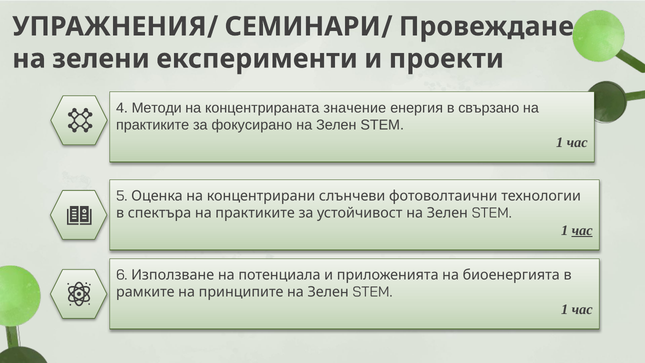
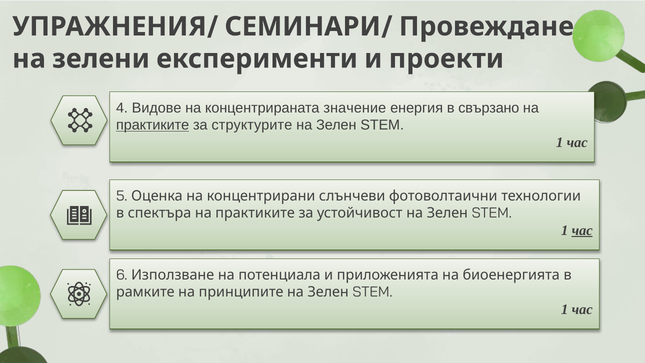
Методи: Методи -> Видове
практиките at (153, 125) underline: none -> present
фокусирано: фокусирано -> структурите
